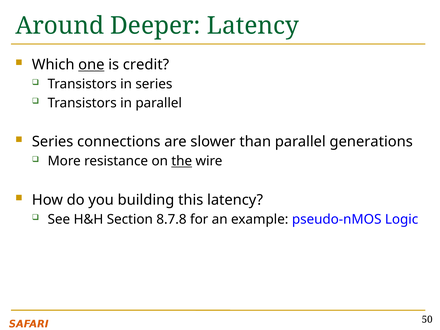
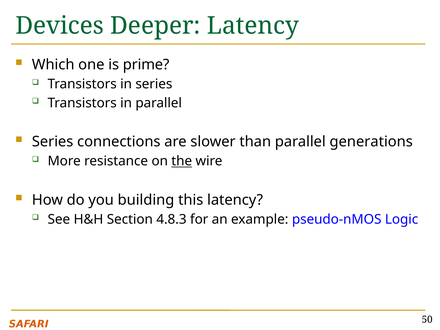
Around: Around -> Devices
one underline: present -> none
credit: credit -> prime
8.7.8: 8.7.8 -> 4.8.3
